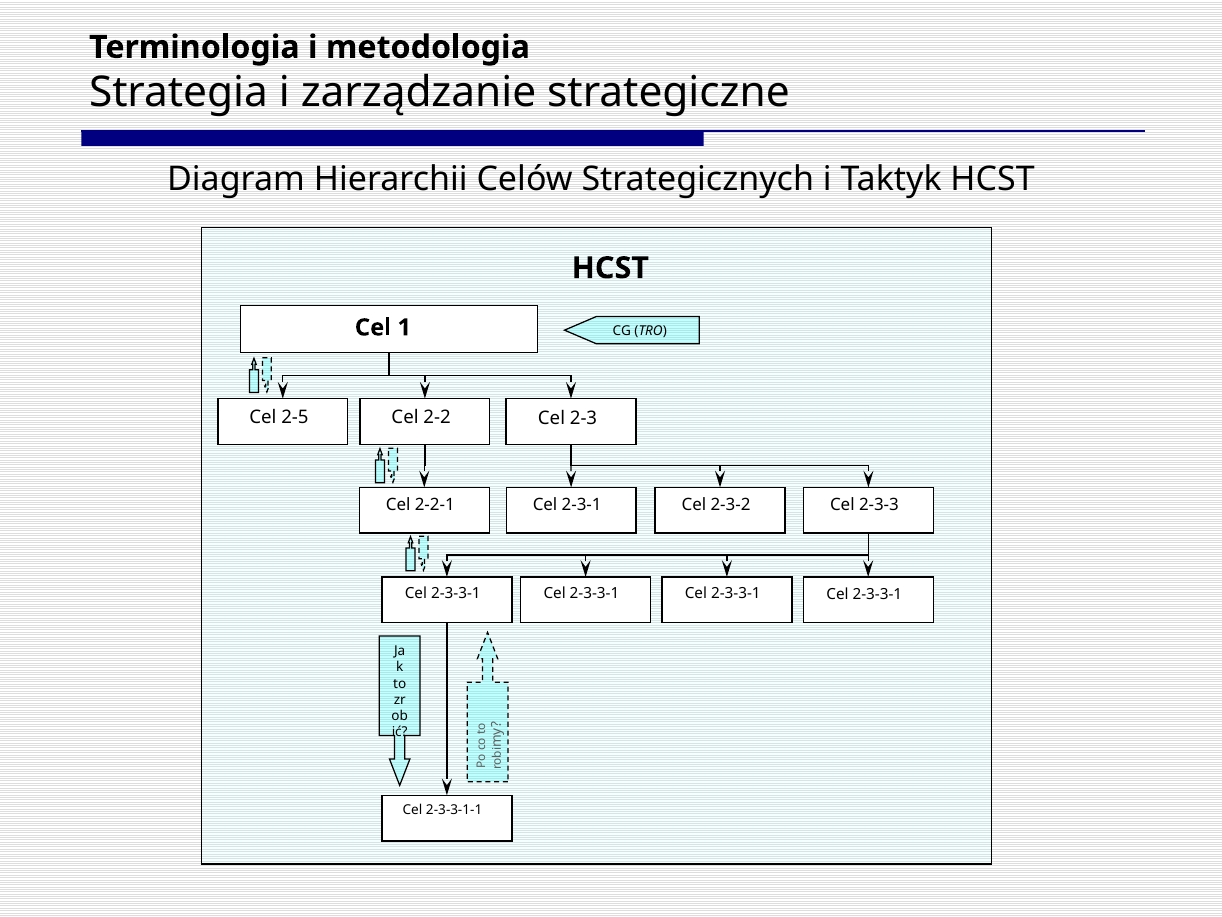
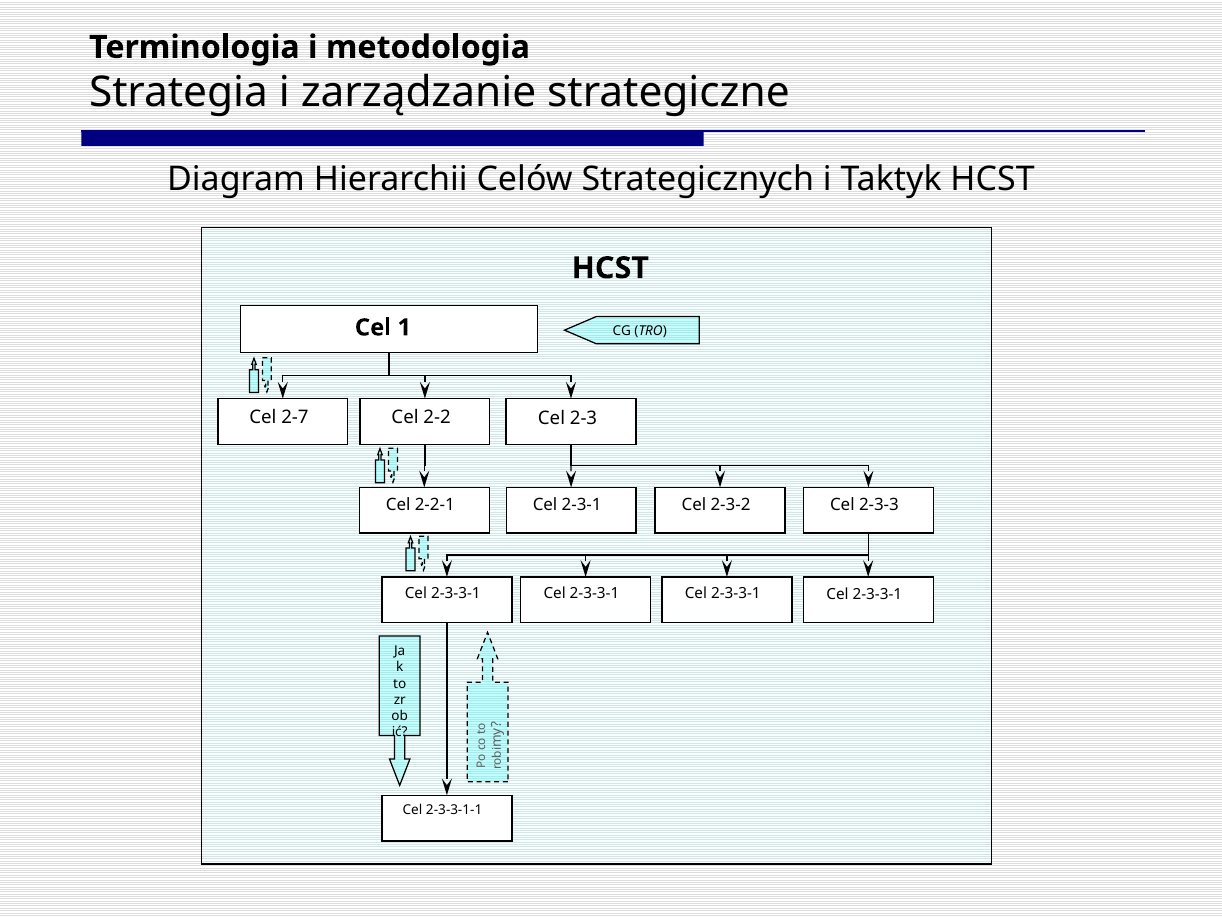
2-5: 2-5 -> 2-7
